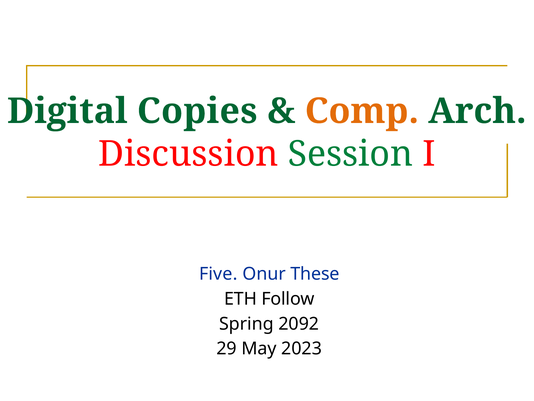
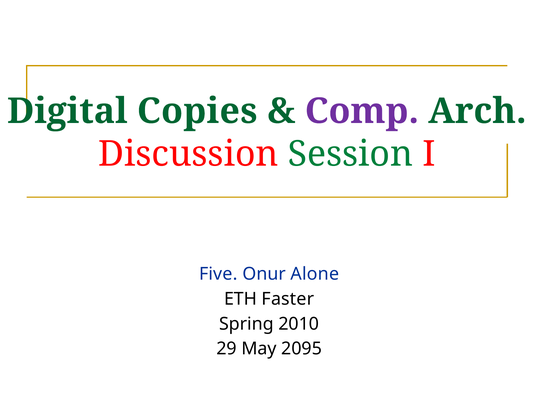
Comp colour: orange -> purple
These: These -> Alone
Follow: Follow -> Faster
2092: 2092 -> 2010
2023: 2023 -> 2095
